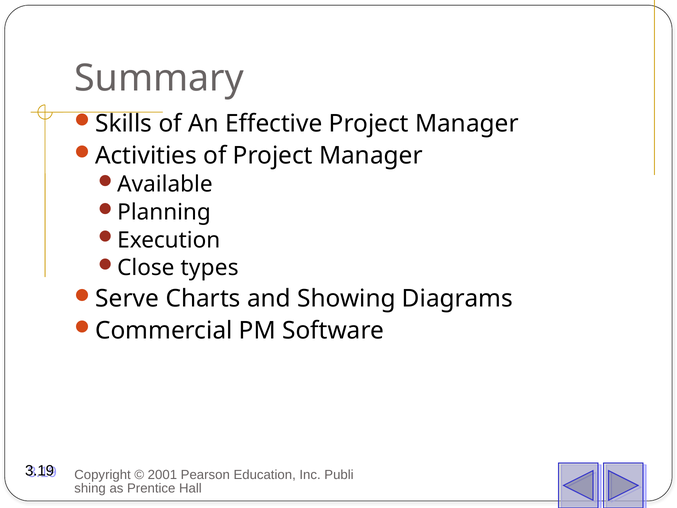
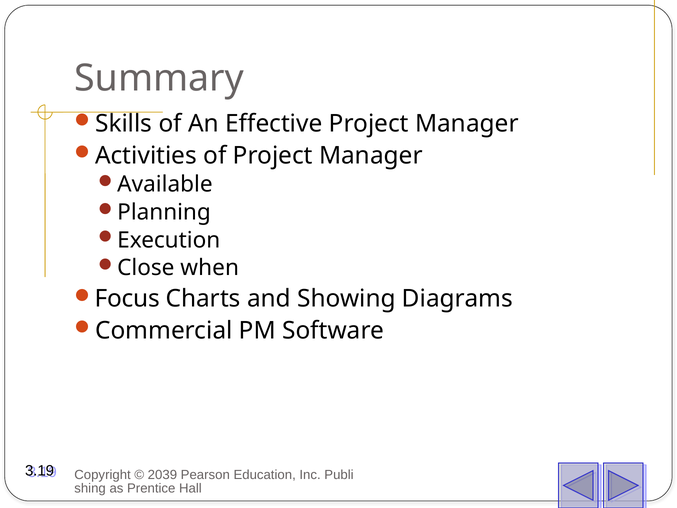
types: types -> when
Serve: Serve -> Focus
2001: 2001 -> 2039
